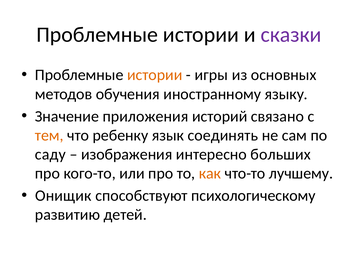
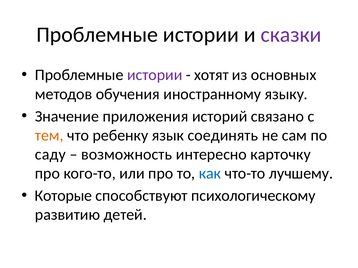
истории at (155, 75) colour: orange -> purple
игры: игры -> хотят
изображения: изображения -> возможность
больших: больших -> карточку
как colour: orange -> blue
Онищик: Онищик -> Которые
